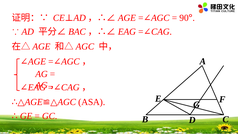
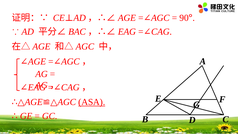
ASA underline: none -> present
